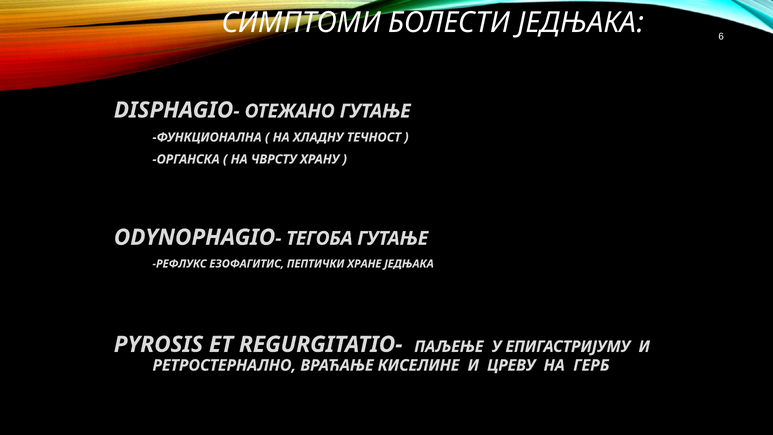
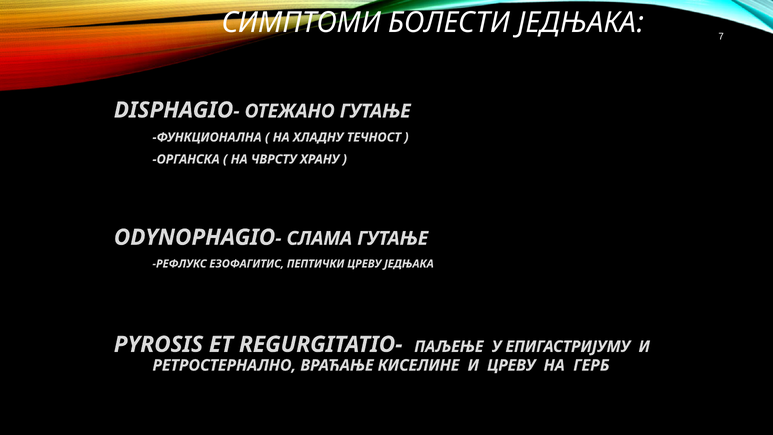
6: 6 -> 7
ТЕГОБА: ТЕГОБА -> СЛАМА
ПЕПТИЧКИ ХРАНЕ: ХРАНЕ -> ЦРЕВУ
